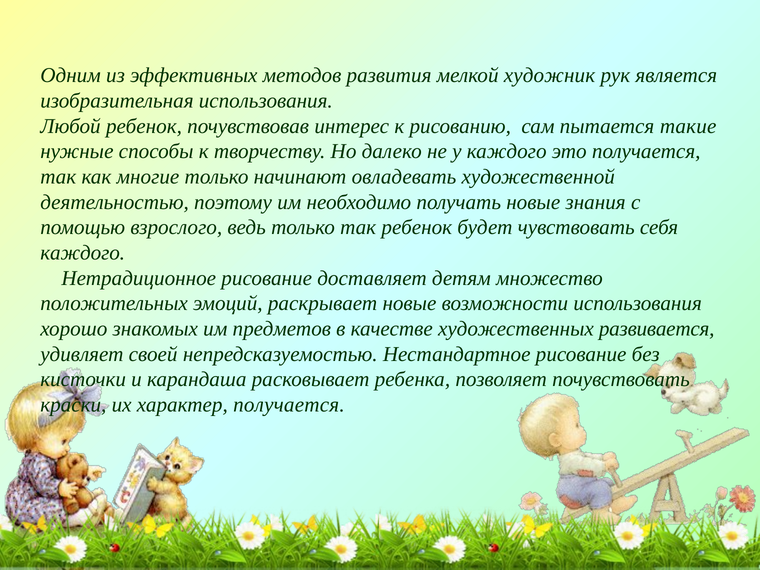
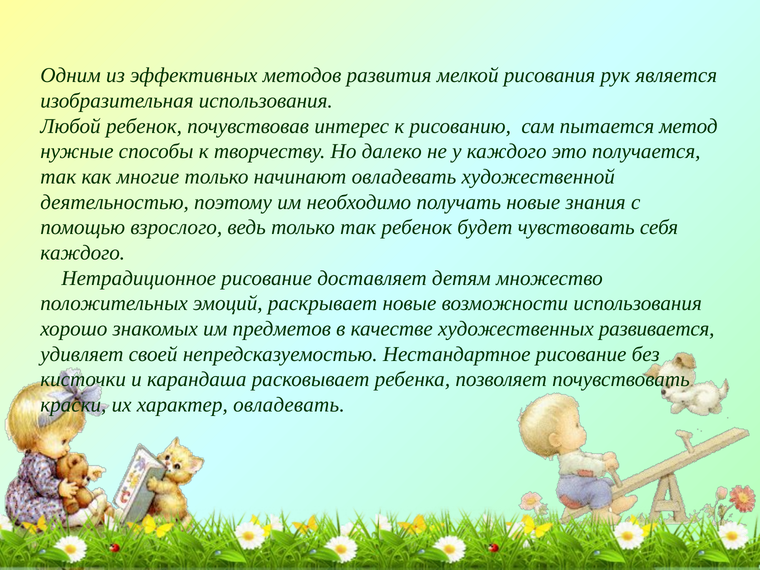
художник: художник -> рисования
такие: такие -> метод
характер получается: получается -> овладевать
